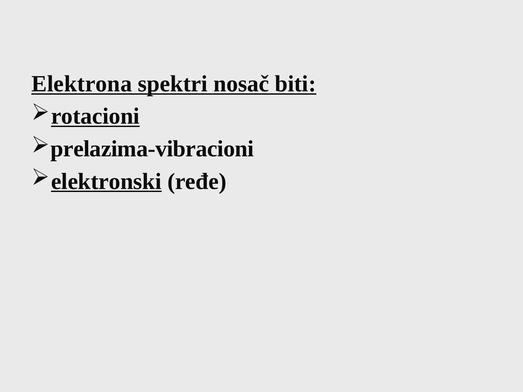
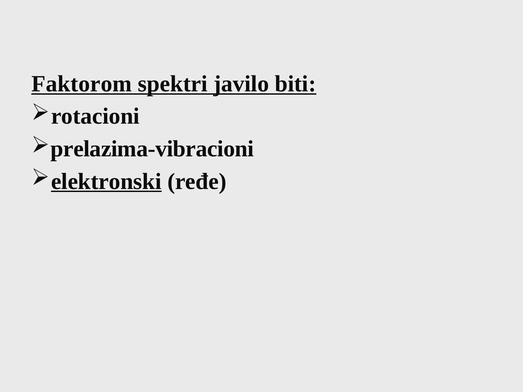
Elektrona: Elektrona -> Faktorom
nosač: nosač -> javilo
rotacioni underline: present -> none
